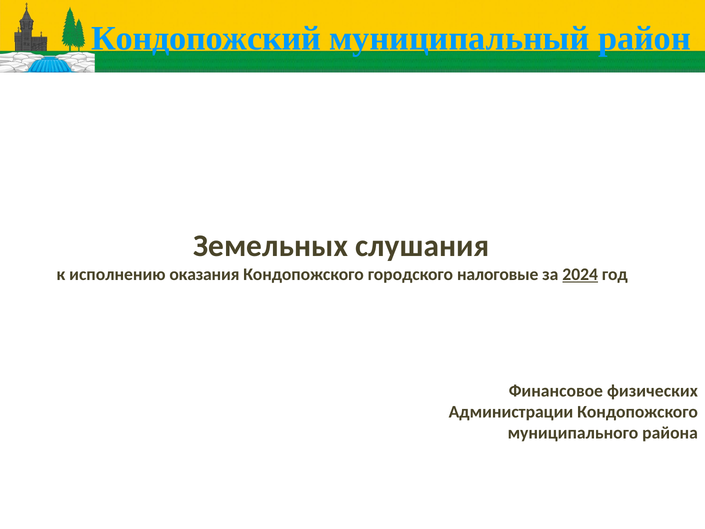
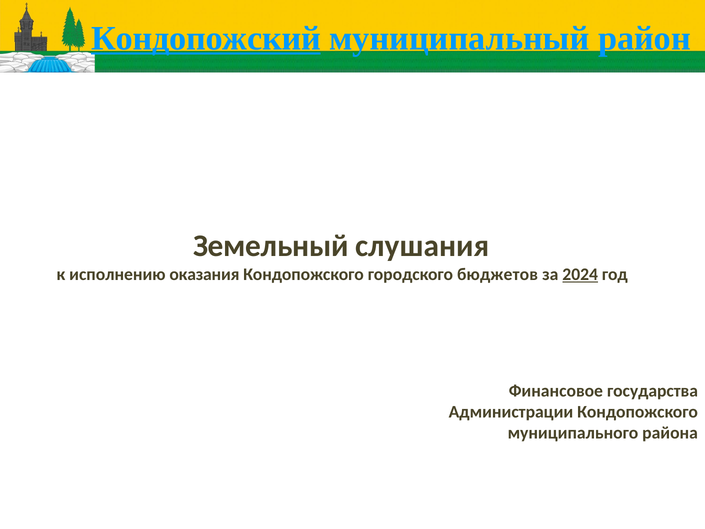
Кондопожский underline: none -> present
Земельных: Земельных -> Земельный
налоговые: налоговые -> бюджетов
физических: физических -> государства
